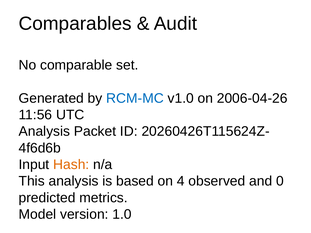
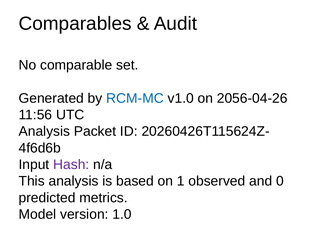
2006-04-26: 2006-04-26 -> 2056-04-26
Hash colour: orange -> purple
4: 4 -> 1
